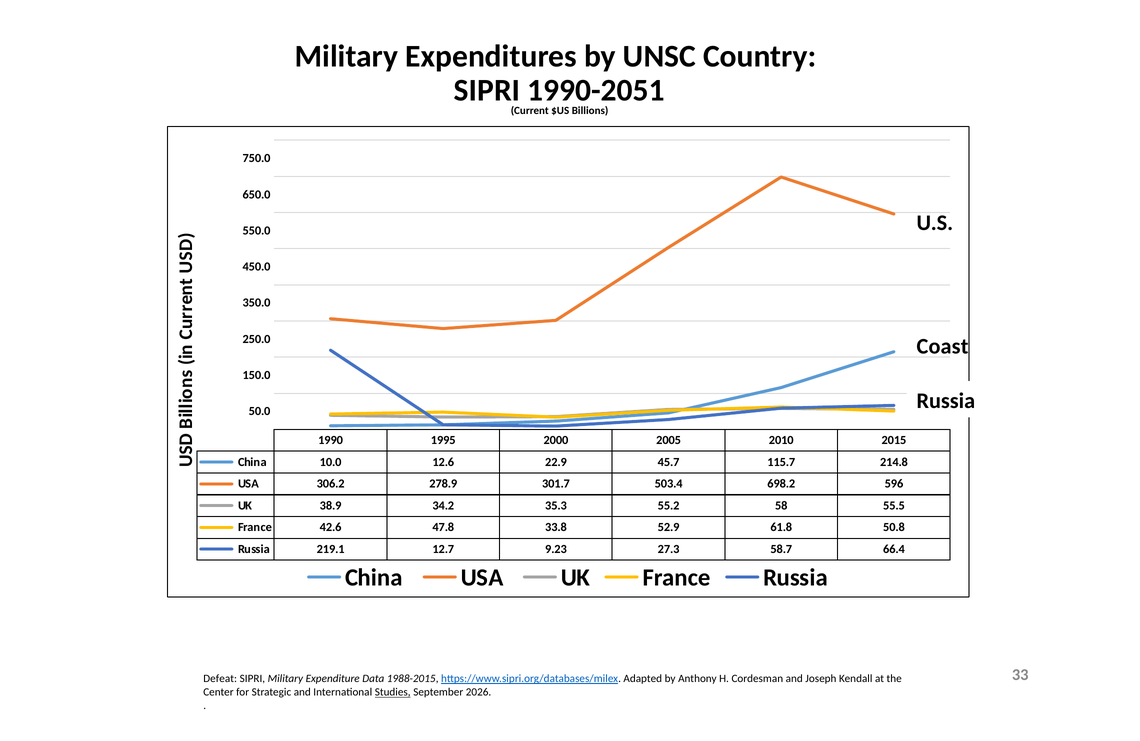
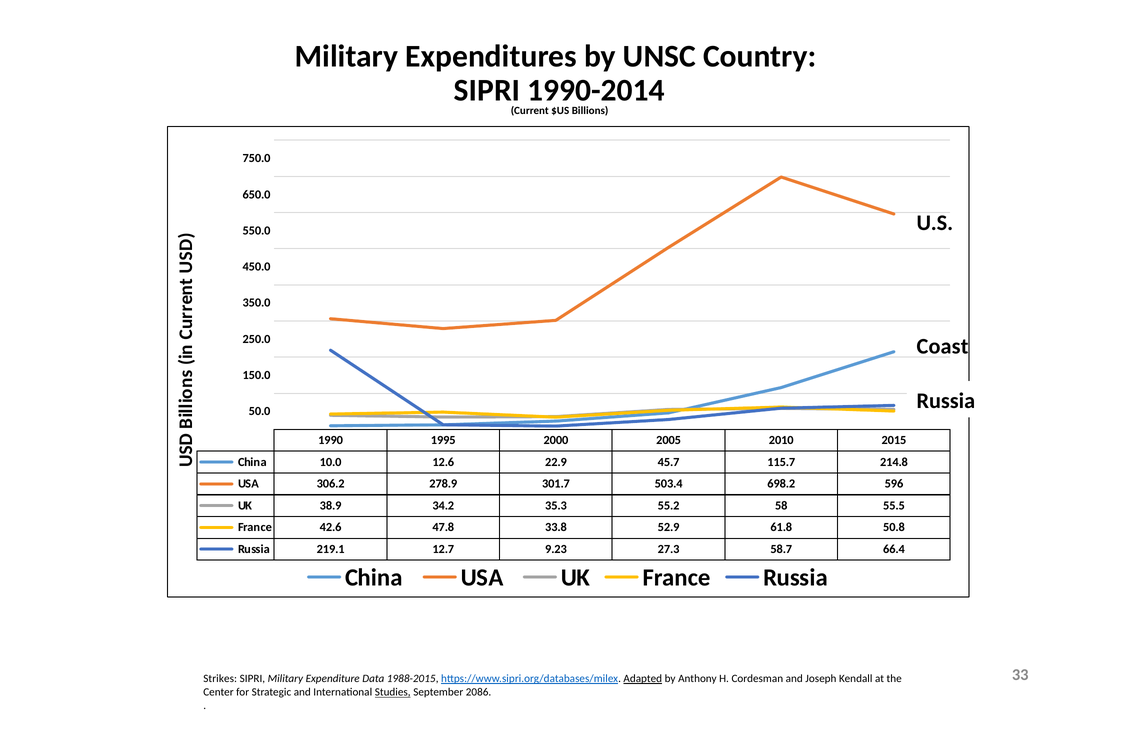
1990-2051: 1990-2051 -> 1990-2014
Defeat: Defeat -> Strikes
Adapted underline: none -> present
2026: 2026 -> 2086
